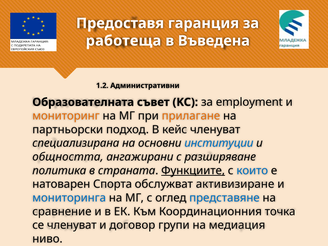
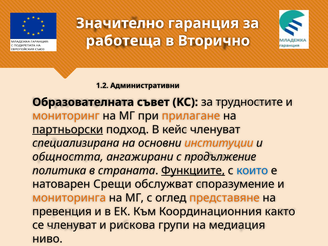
Предоставя: Предоставя -> Значително
Въведена: Въведена -> Вторично
employment: employment -> трудностите
партньорски underline: none -> present
институции colour: blue -> orange
разширяване: разширяване -> продължение
Спорта: Спорта -> Срещи
активизиране: активизиране -> споразумение
мониторинга colour: blue -> orange
представяне colour: blue -> orange
сравнение: сравнение -> превенция
точка: точка -> както
договор: договор -> рискова
